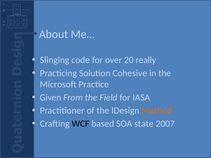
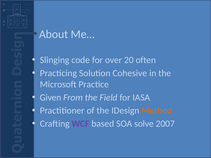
really: really -> often
WCF colour: black -> purple
state: state -> solve
